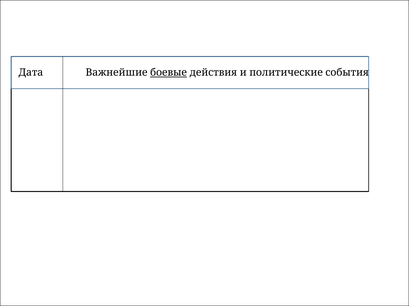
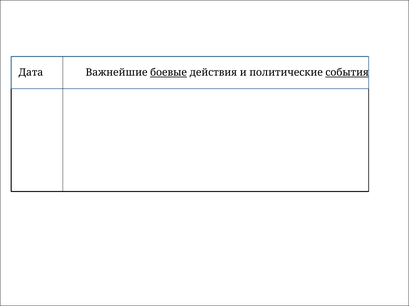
события underline: none -> present
